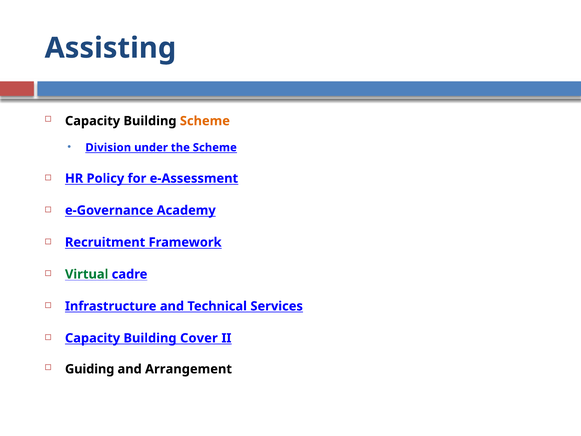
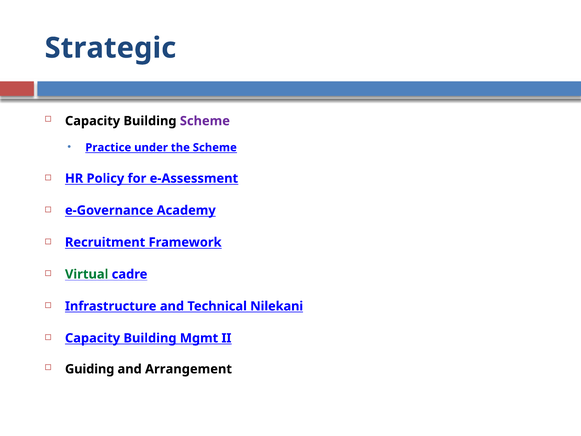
Assisting: Assisting -> Strategic
Scheme at (205, 121) colour: orange -> purple
Division: Division -> Practice
Services: Services -> Nilekani
Cover: Cover -> Mgmt
